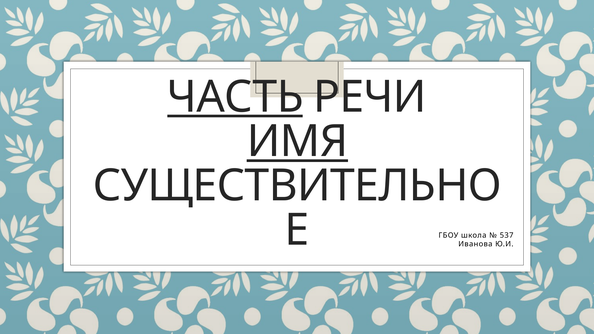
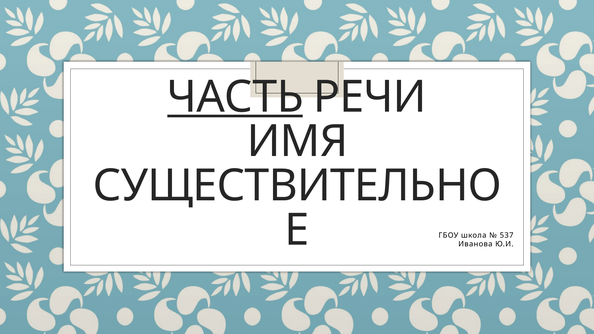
ИМЯ underline: present -> none
